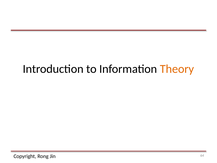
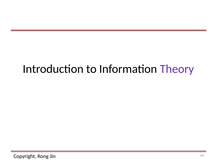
Theory colour: orange -> purple
